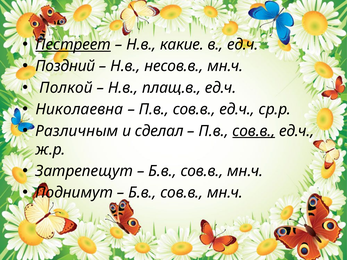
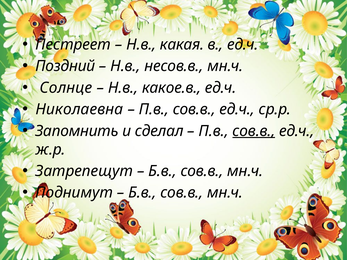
Пестреет underline: present -> none
какие: какие -> какая
Полкой: Полкой -> Солнце
плащ.в: плащ.в -> какое.в
Различным: Различным -> Запомнить
